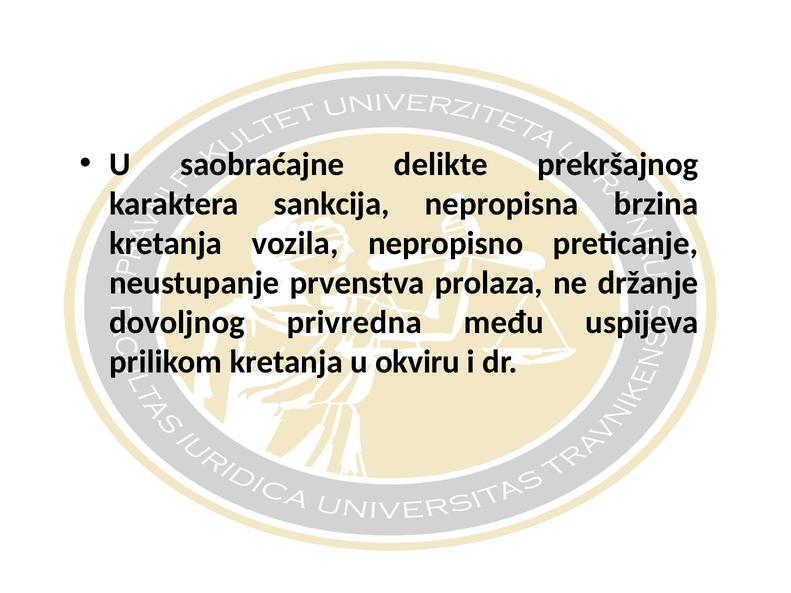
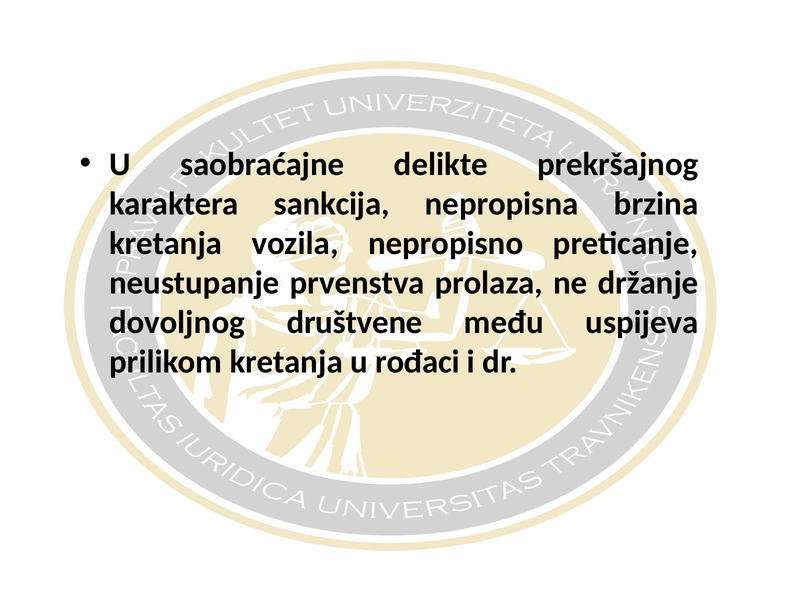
privredna: privredna -> društvene
okviru: okviru -> rođaci
